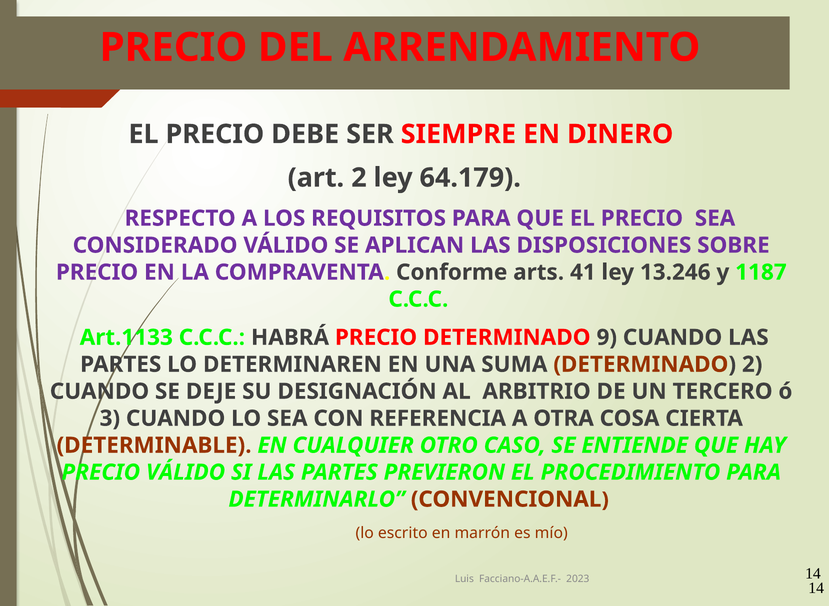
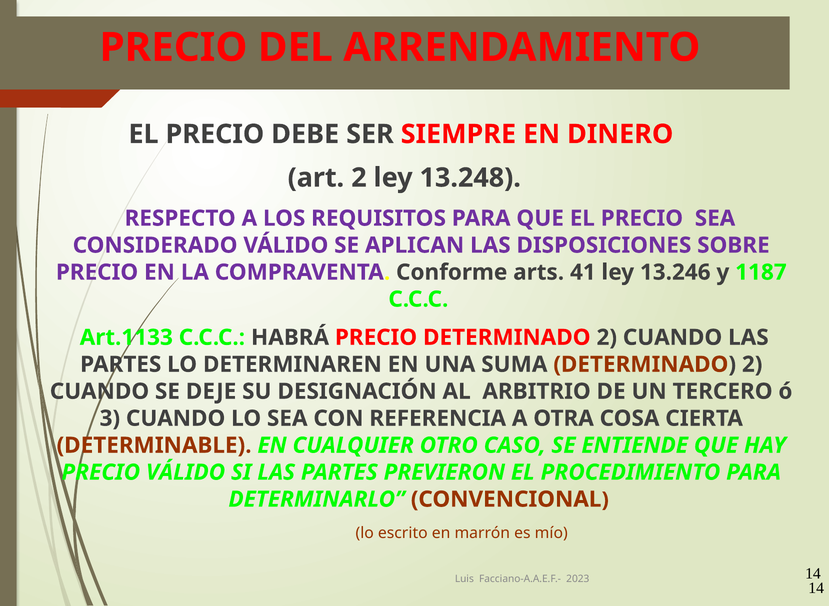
64.179: 64.179 -> 13.248
PRECIO DETERMINADO 9: 9 -> 2
